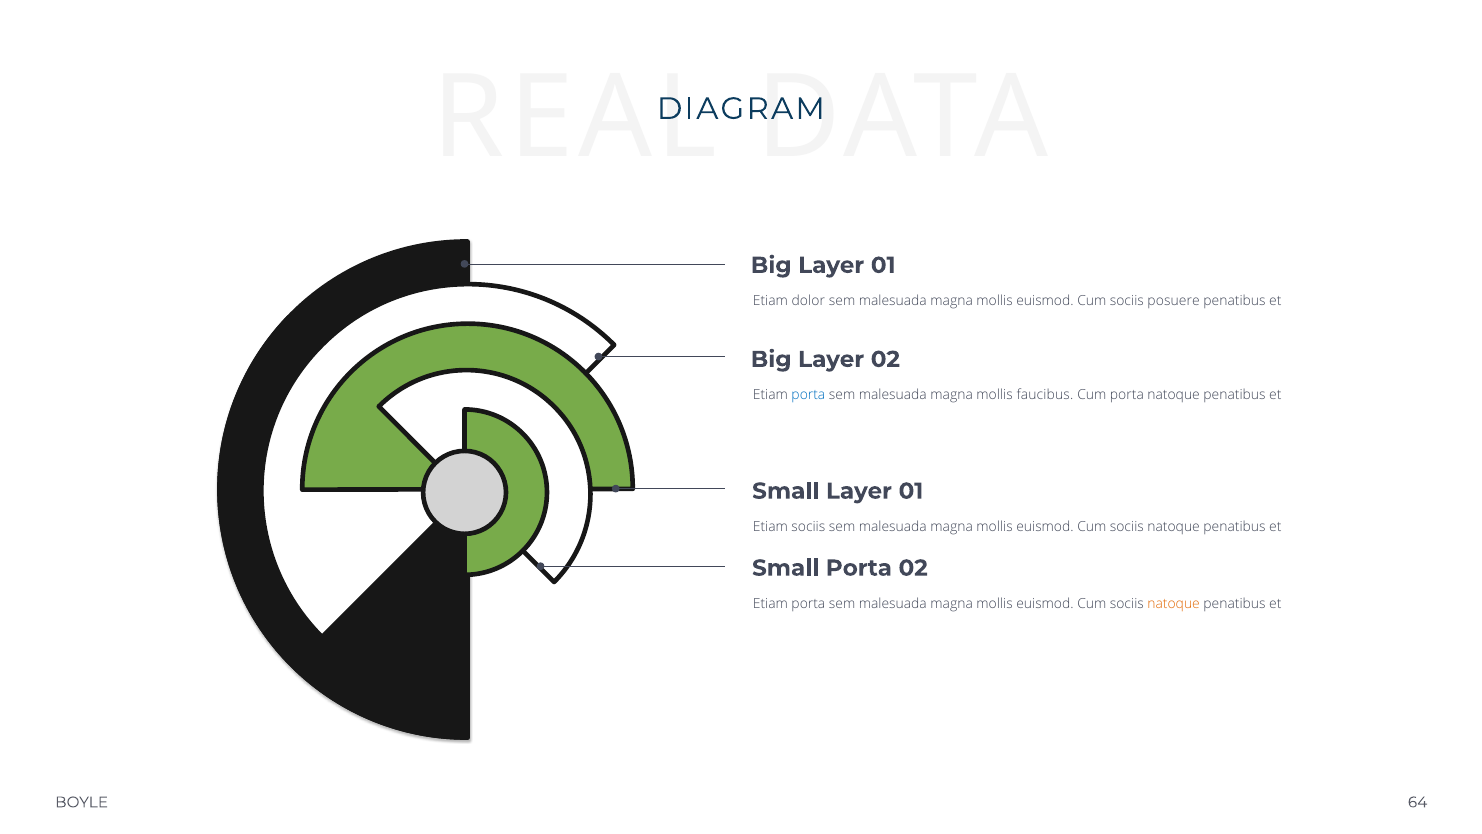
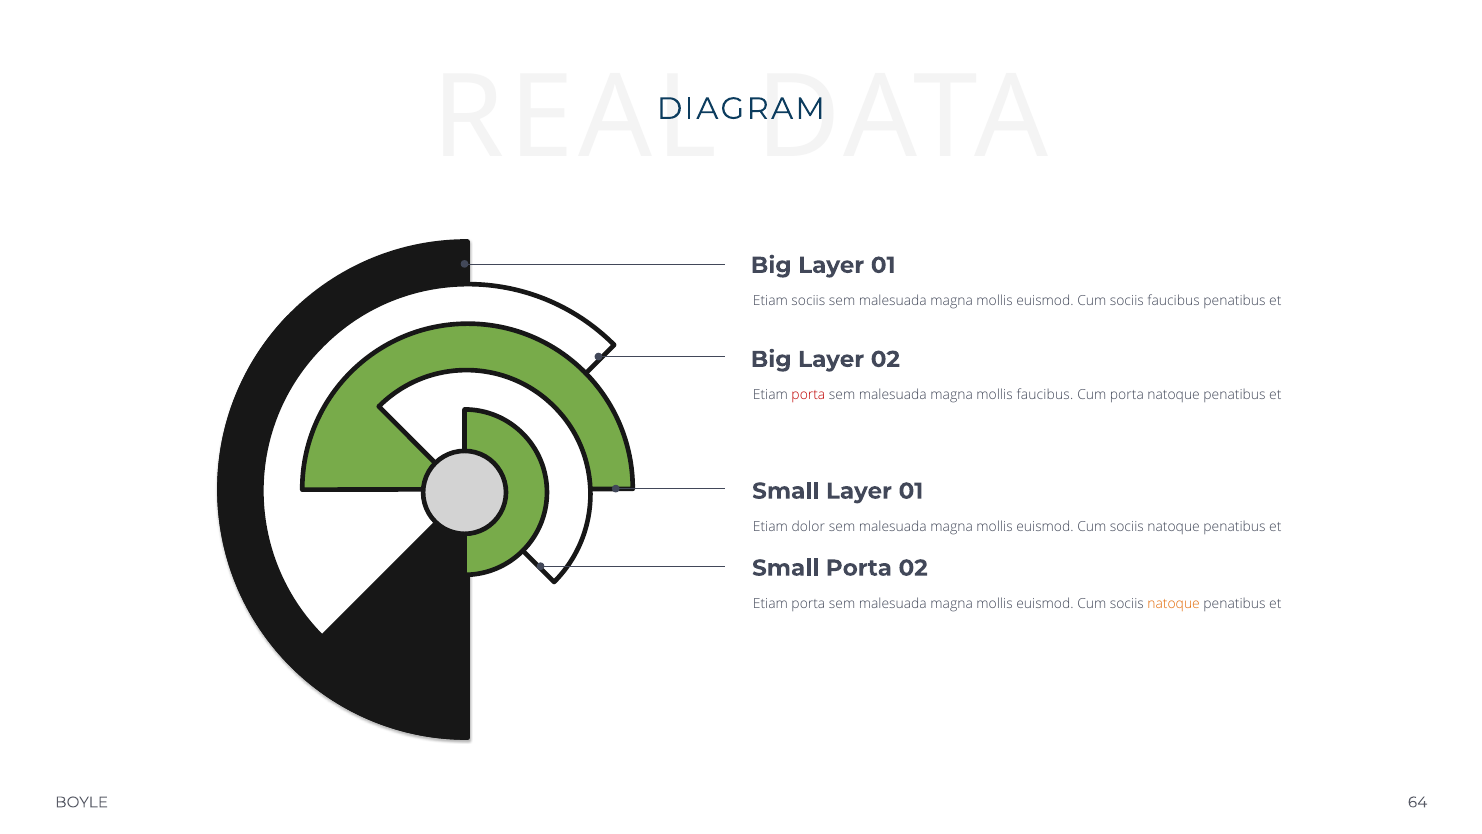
Etiam dolor: dolor -> sociis
sociis posuere: posuere -> faucibus
porta at (808, 395) colour: blue -> red
Etiam sociis: sociis -> dolor
